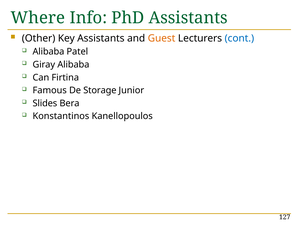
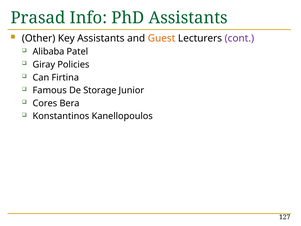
Where: Where -> Prasad
cont colour: blue -> purple
Giray Alibaba: Alibaba -> Policies
Slides: Slides -> Cores
